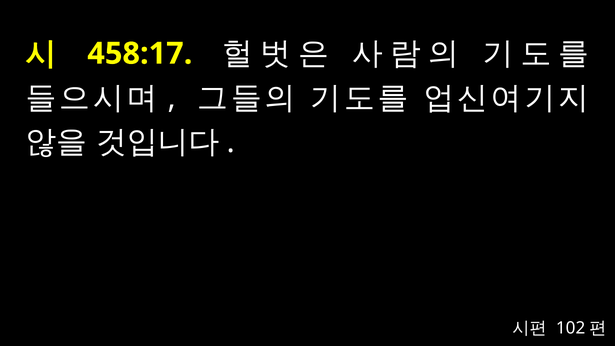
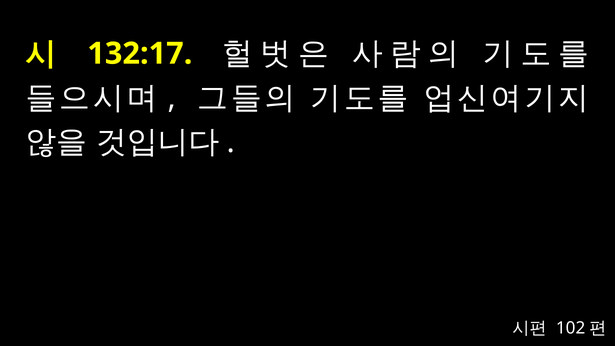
458:17: 458:17 -> 132:17
